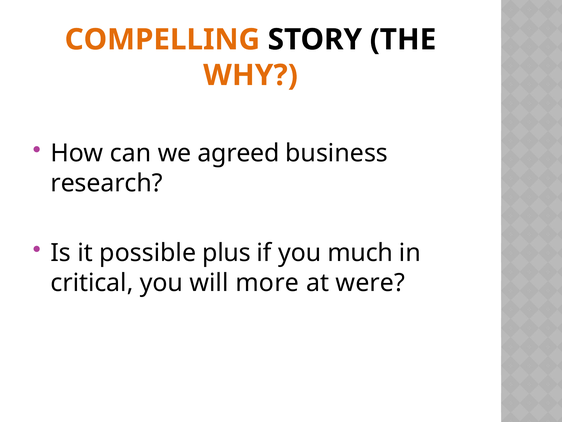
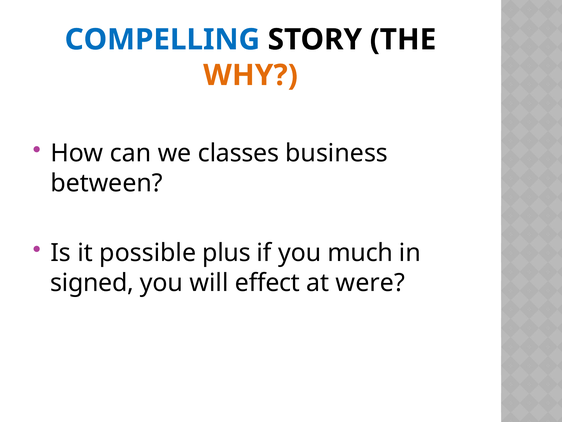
COMPELLING colour: orange -> blue
agreed: agreed -> classes
research: research -> between
critical: critical -> signed
more: more -> effect
